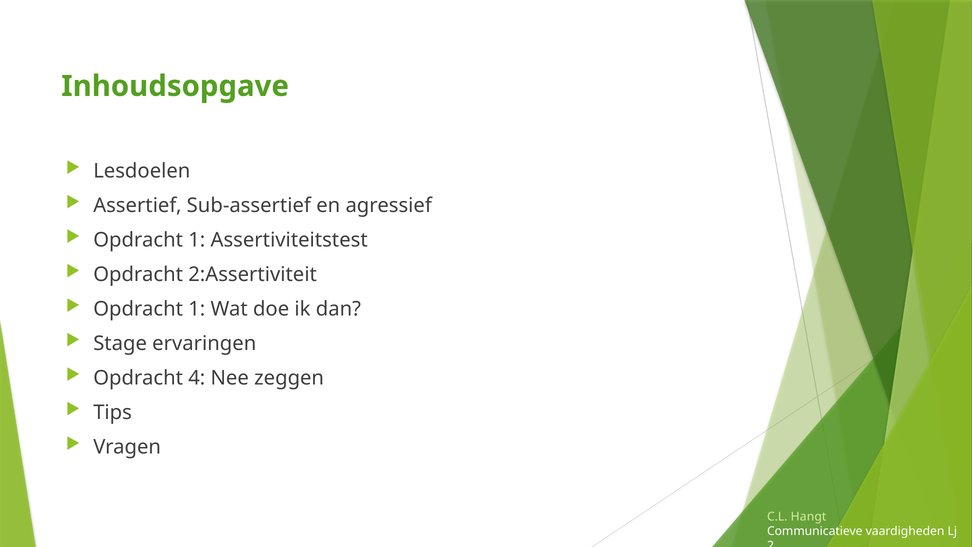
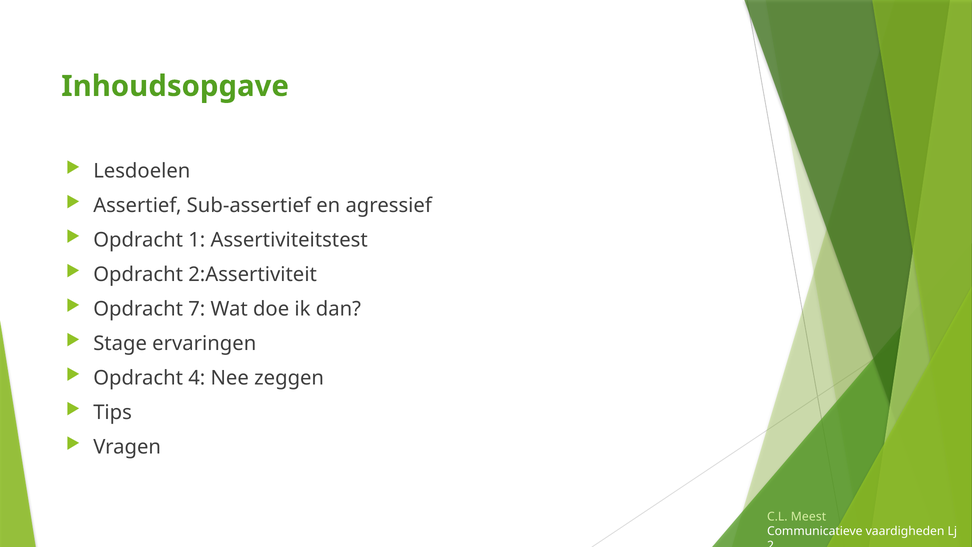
1 at (197, 309): 1 -> 7
Hangt: Hangt -> Meest
